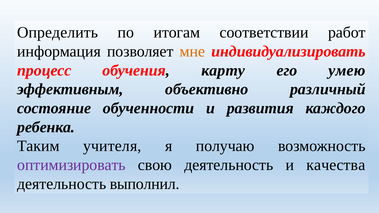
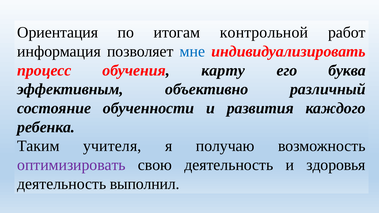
Определить: Определить -> Ориентация
соответствии: соответствии -> контрольной
мне colour: orange -> blue
умею: умею -> буква
качества: качества -> здоровья
